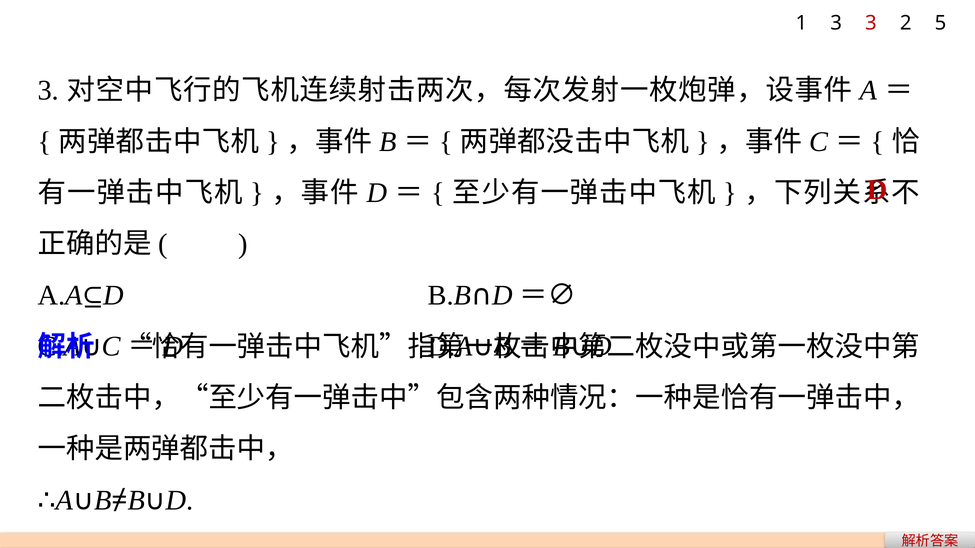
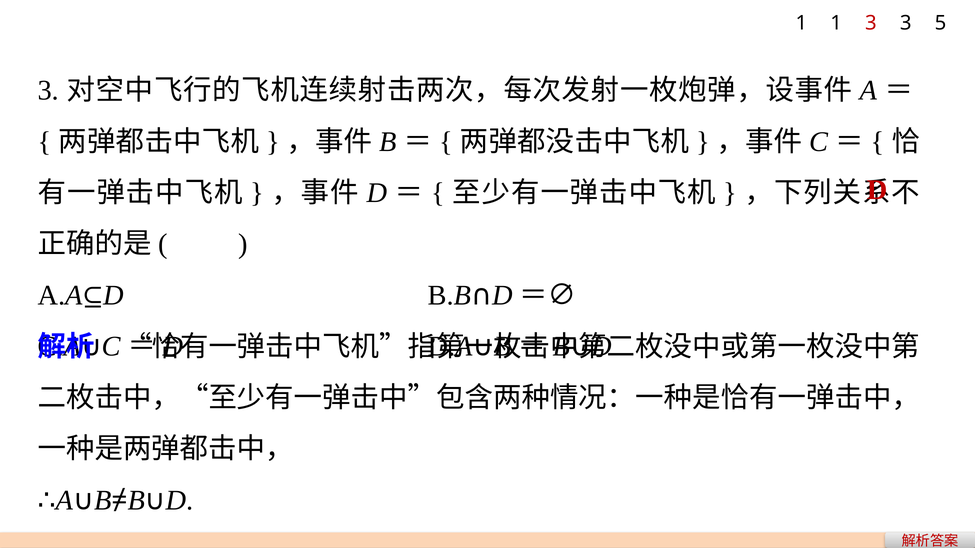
1 3: 3 -> 1
3 2: 2 -> 3
